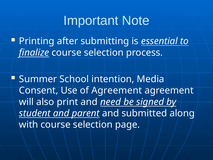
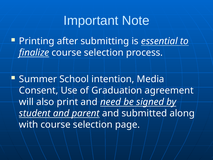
of Agreement: Agreement -> Graduation
